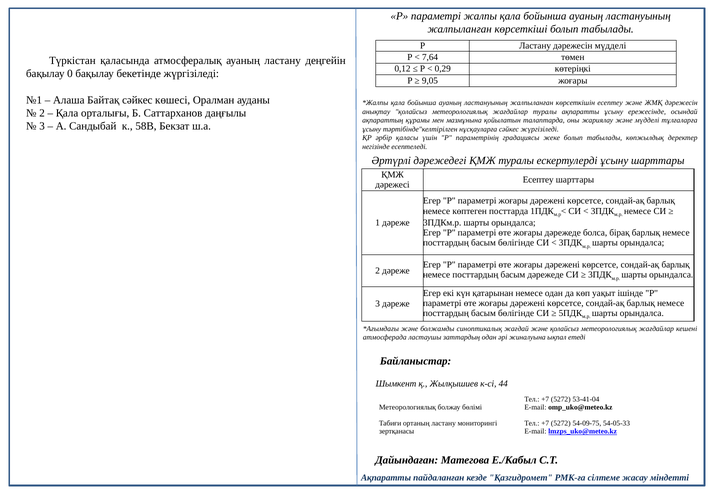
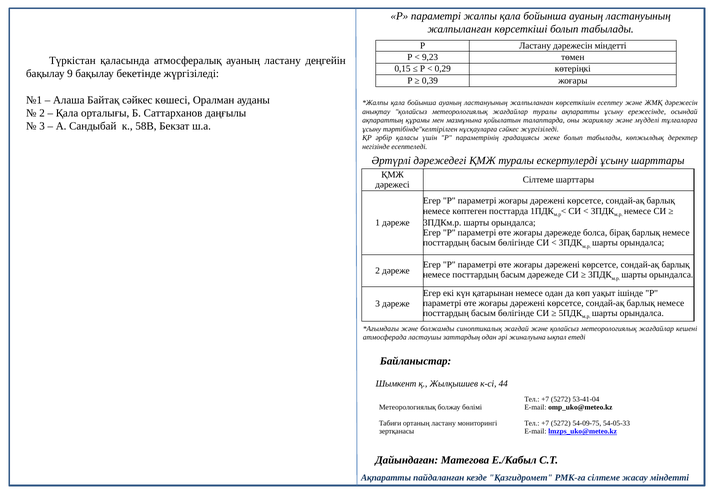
дәрежесін мүдделі: мүдделі -> міндетті
7,64: 7,64 -> 9,23
0,12: 0,12 -> 0,15
0: 0 -> 9
9,05: 9,05 -> 0,39
Есептеу at (538, 180): Есептеу -> Сілтеме
